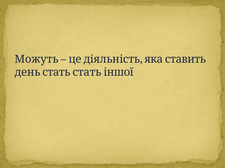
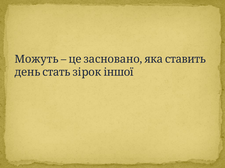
діяльність: діяльність -> засновано
стать стать: стать -> зірок
